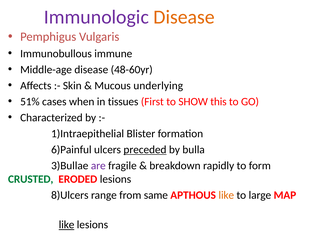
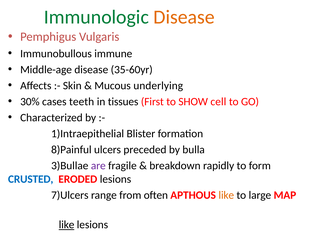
Immunologic colour: purple -> green
48-60yr: 48-60yr -> 35-60yr
51%: 51% -> 30%
when: when -> teeth
this: this -> cell
6)Painful: 6)Painful -> 8)Painful
preceded underline: present -> none
CRUSTED colour: green -> blue
8)Ulcers: 8)Ulcers -> 7)Ulcers
same: same -> often
